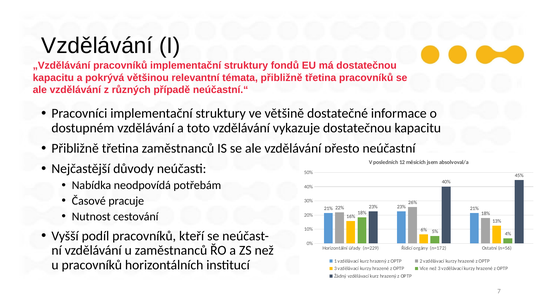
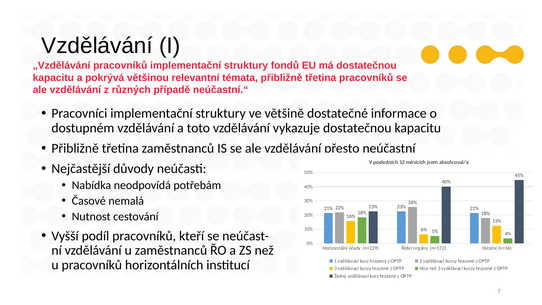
pracuje: pracuje -> nemalá
